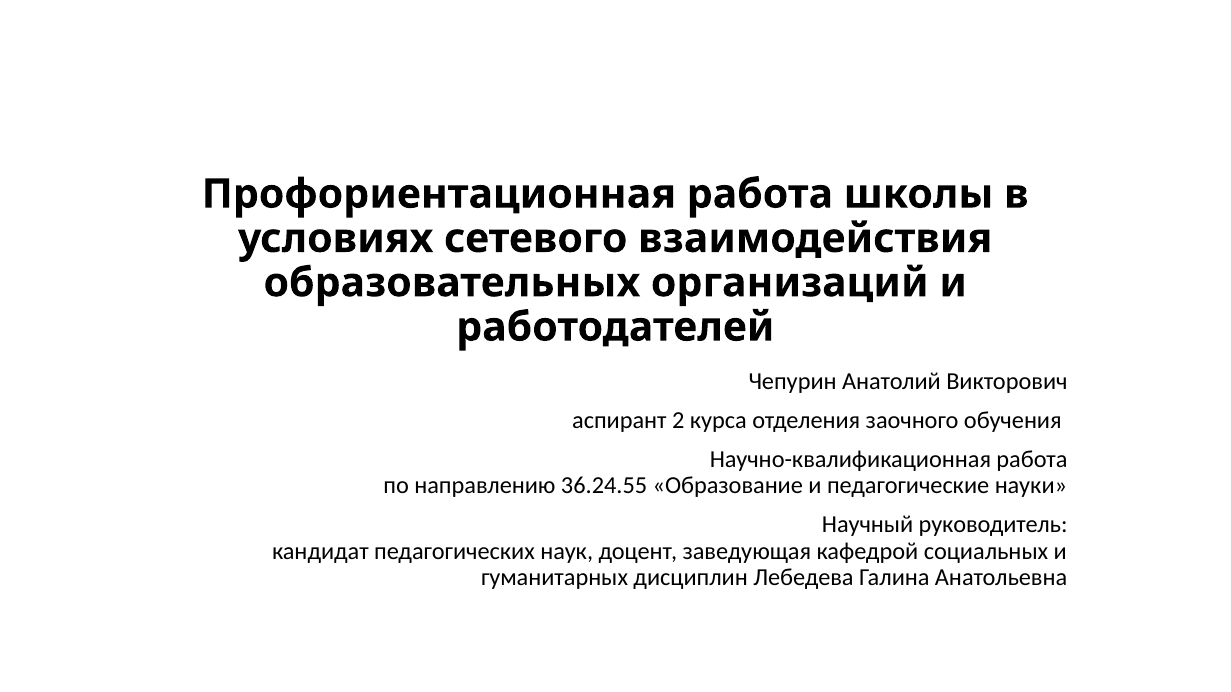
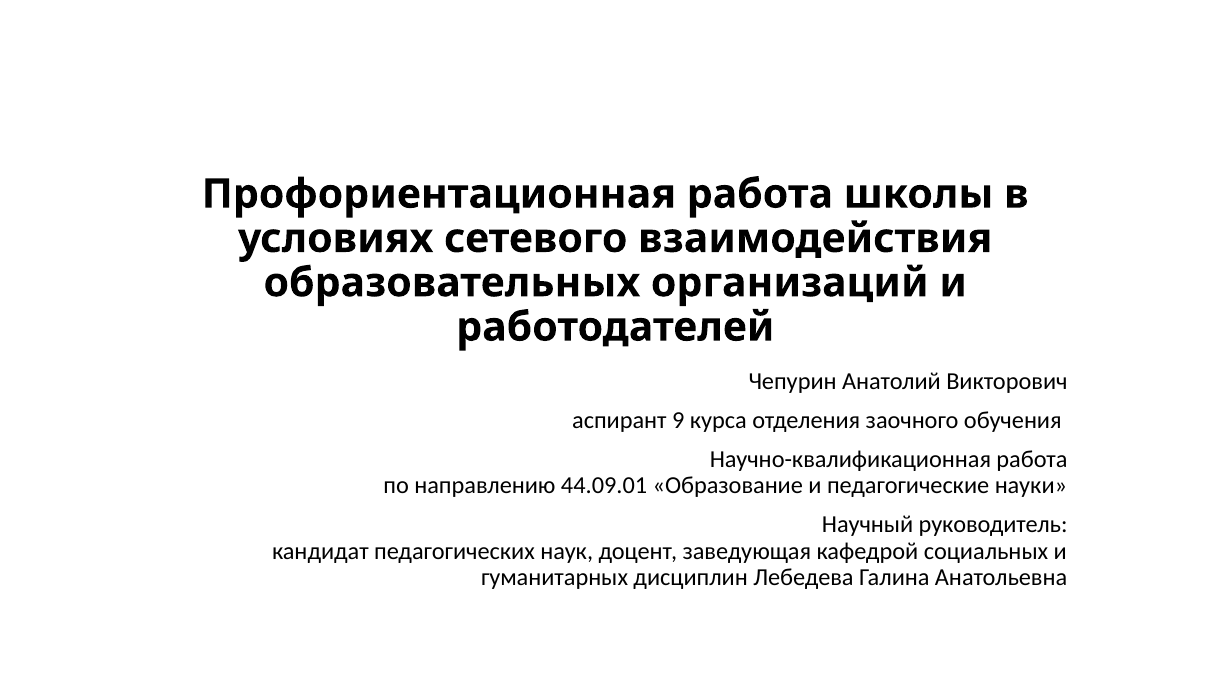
2: 2 -> 9
36.24.55: 36.24.55 -> 44.09.01
